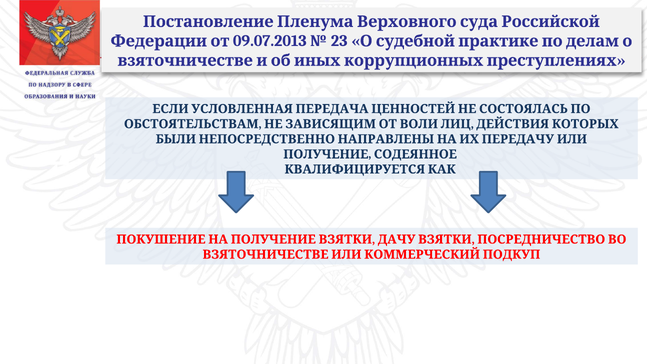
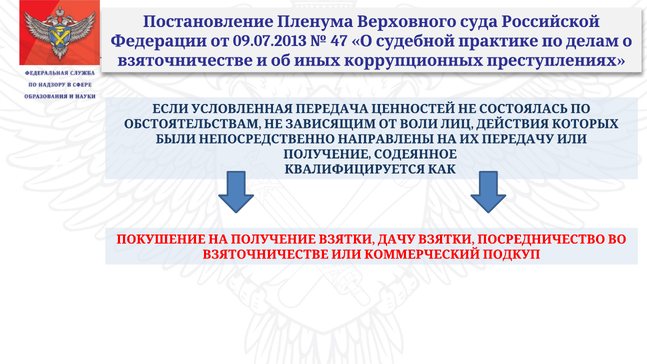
23: 23 -> 47
